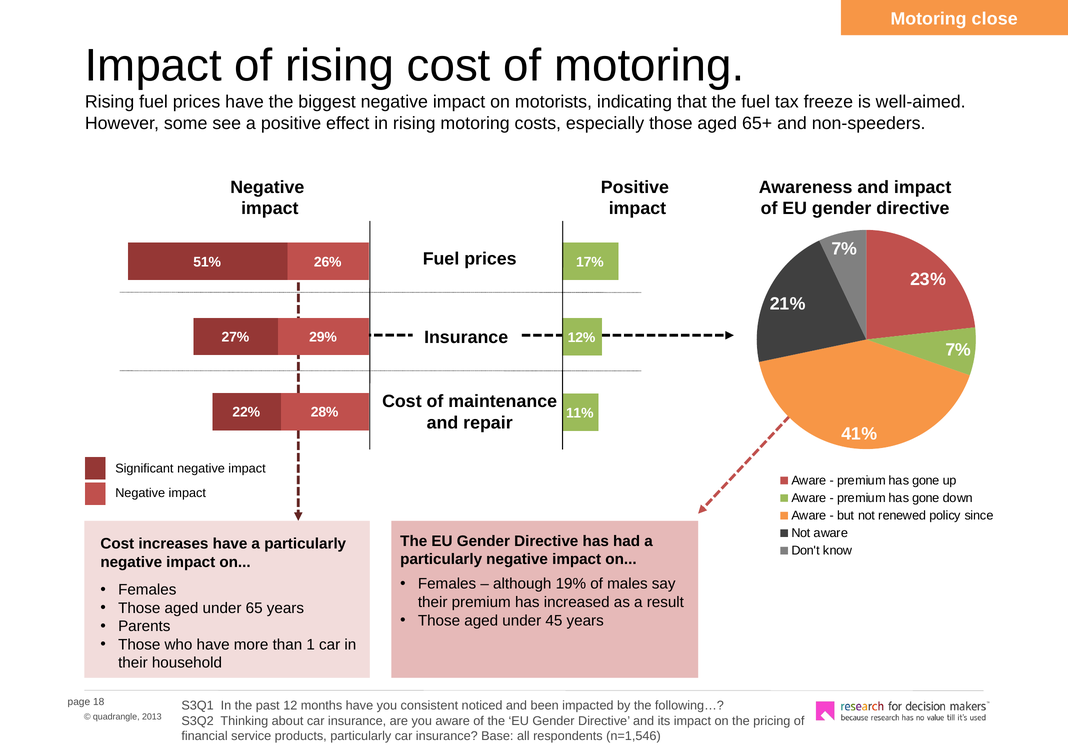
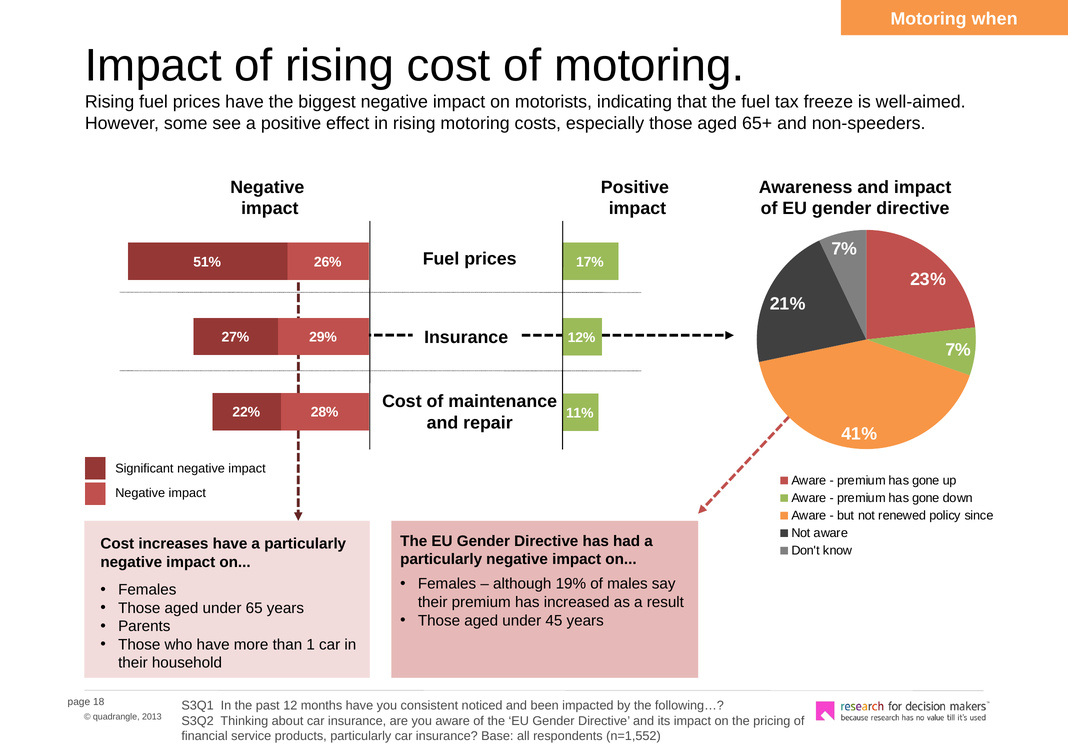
close: close -> when
n=1,546: n=1,546 -> n=1,552
